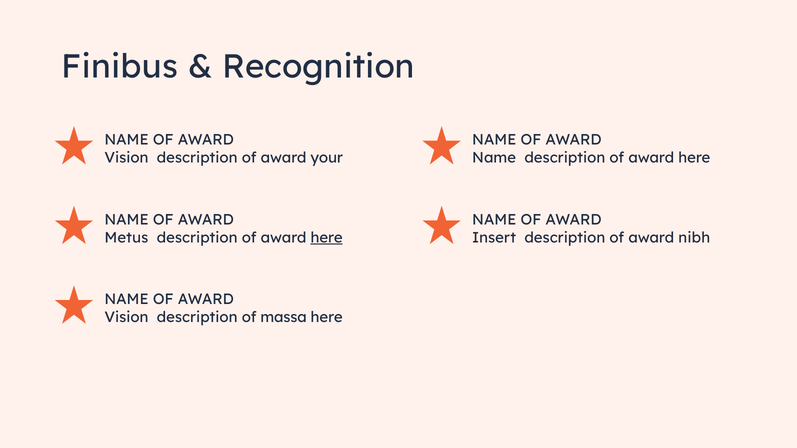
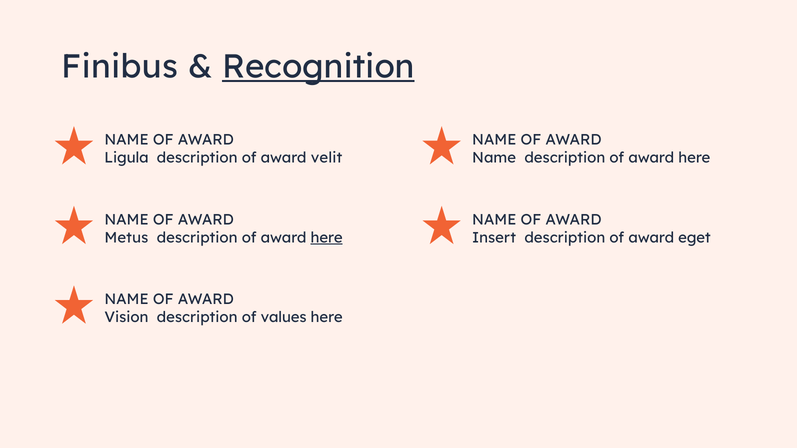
Recognition underline: none -> present
Vision at (126, 158): Vision -> Ligula
your: your -> velit
nibh: nibh -> eget
massa: massa -> values
